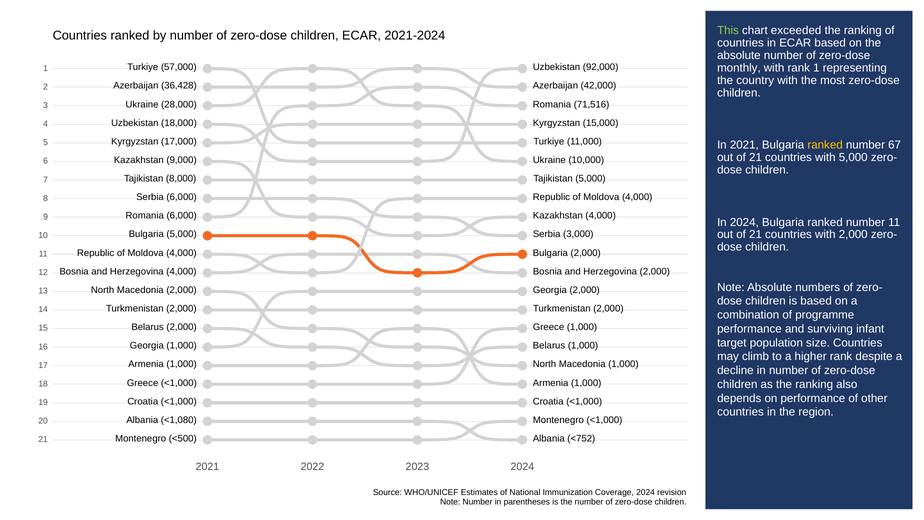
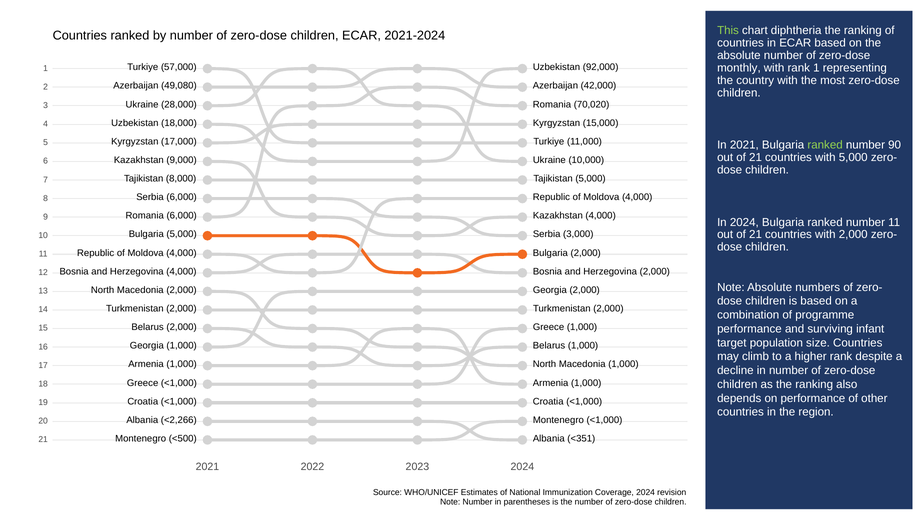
exceeded: exceeded -> diphtheria
36,428: 36,428 -> 49,080
71,516: 71,516 -> 70,020
ranked at (825, 145) colour: yellow -> light green
67: 67 -> 90
<1,080: <1,080 -> <2,266
<752: <752 -> <351
